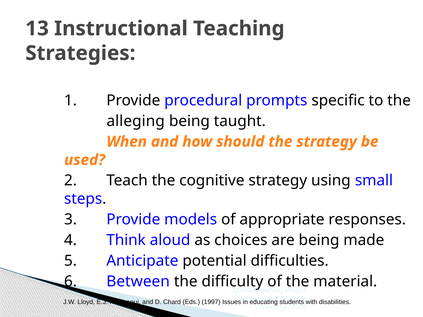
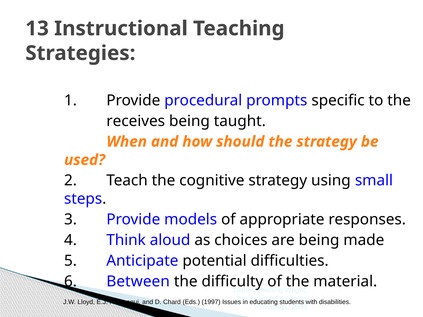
alleging: alleging -> receives
